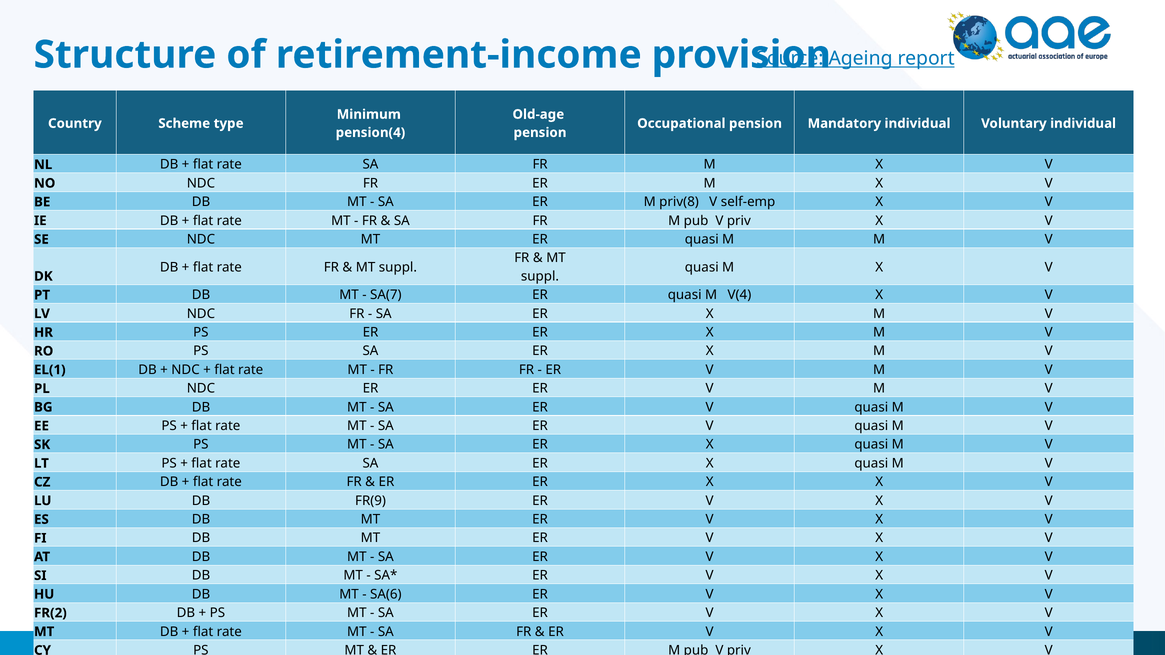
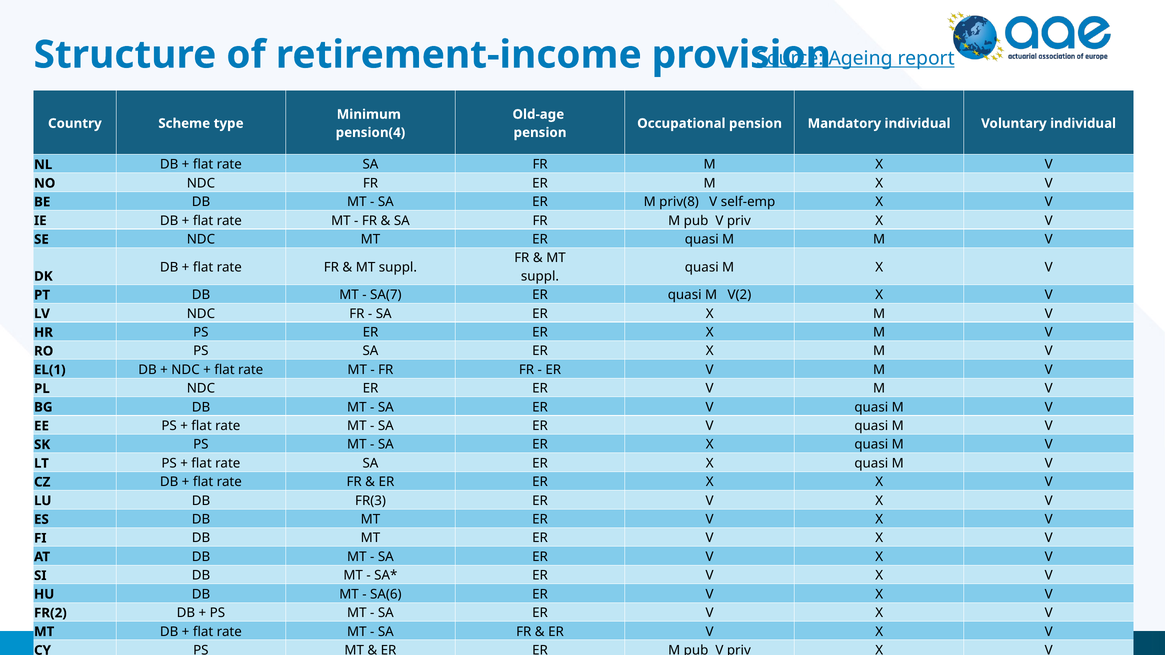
V(4: V(4 -> V(2
FR(9: FR(9 -> FR(3
